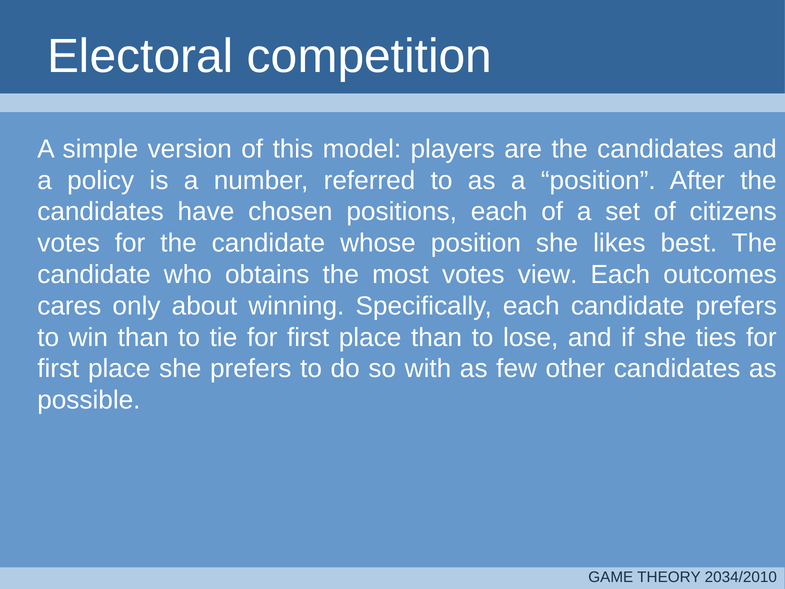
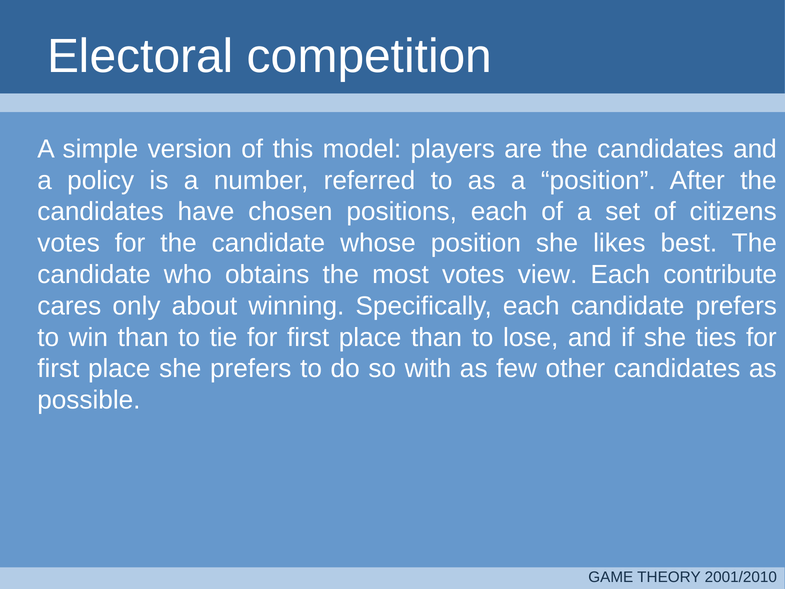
outcomes: outcomes -> contribute
2034/2010: 2034/2010 -> 2001/2010
